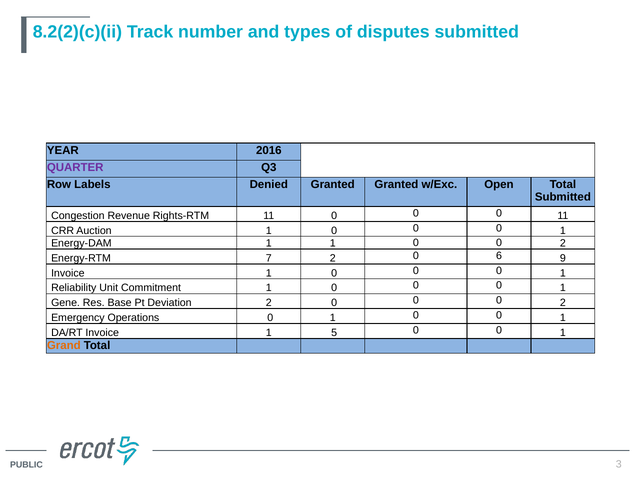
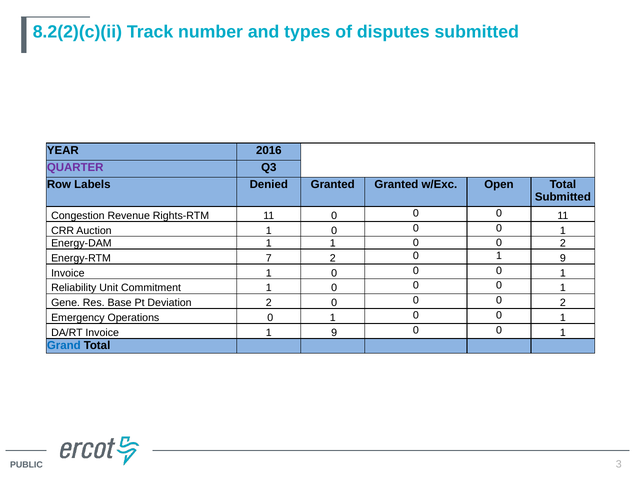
2 0 6: 6 -> 1
Invoice 1 5: 5 -> 9
Grand colour: orange -> blue
